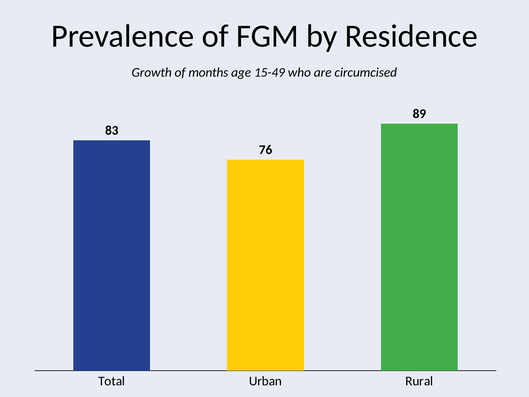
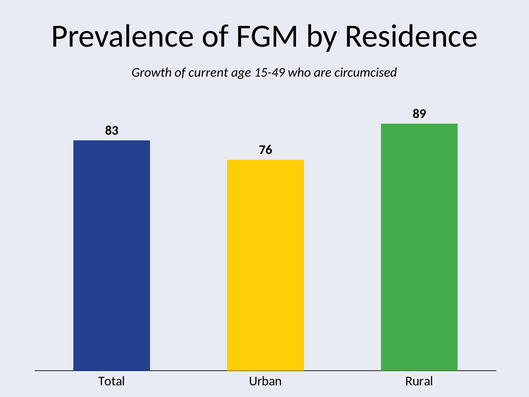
months: months -> current
